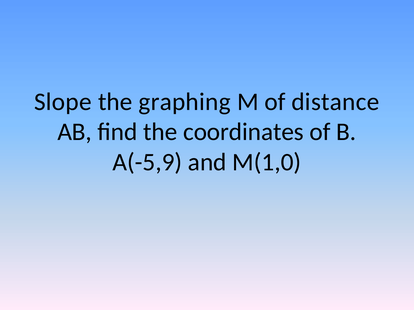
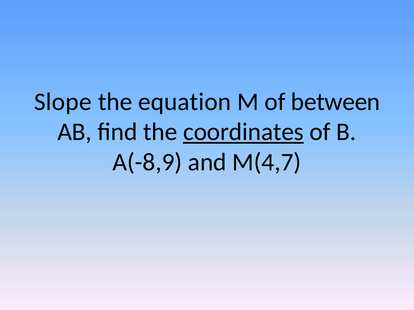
graphing: graphing -> equation
distance: distance -> between
coordinates underline: none -> present
A(-5,9: A(-5,9 -> A(-8,9
M(1,0: M(1,0 -> M(4,7
